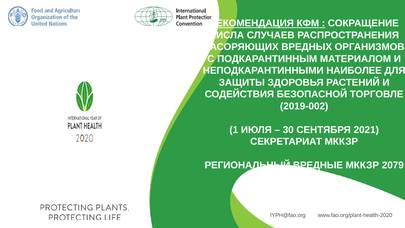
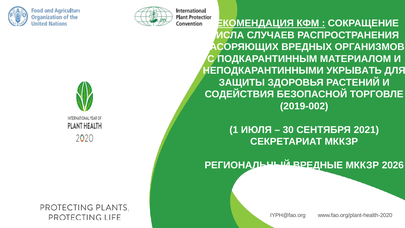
НАИБОЛЕЕ: НАИБОЛЕЕ -> УКРЫВАТЬ
2079: 2079 -> 2026
